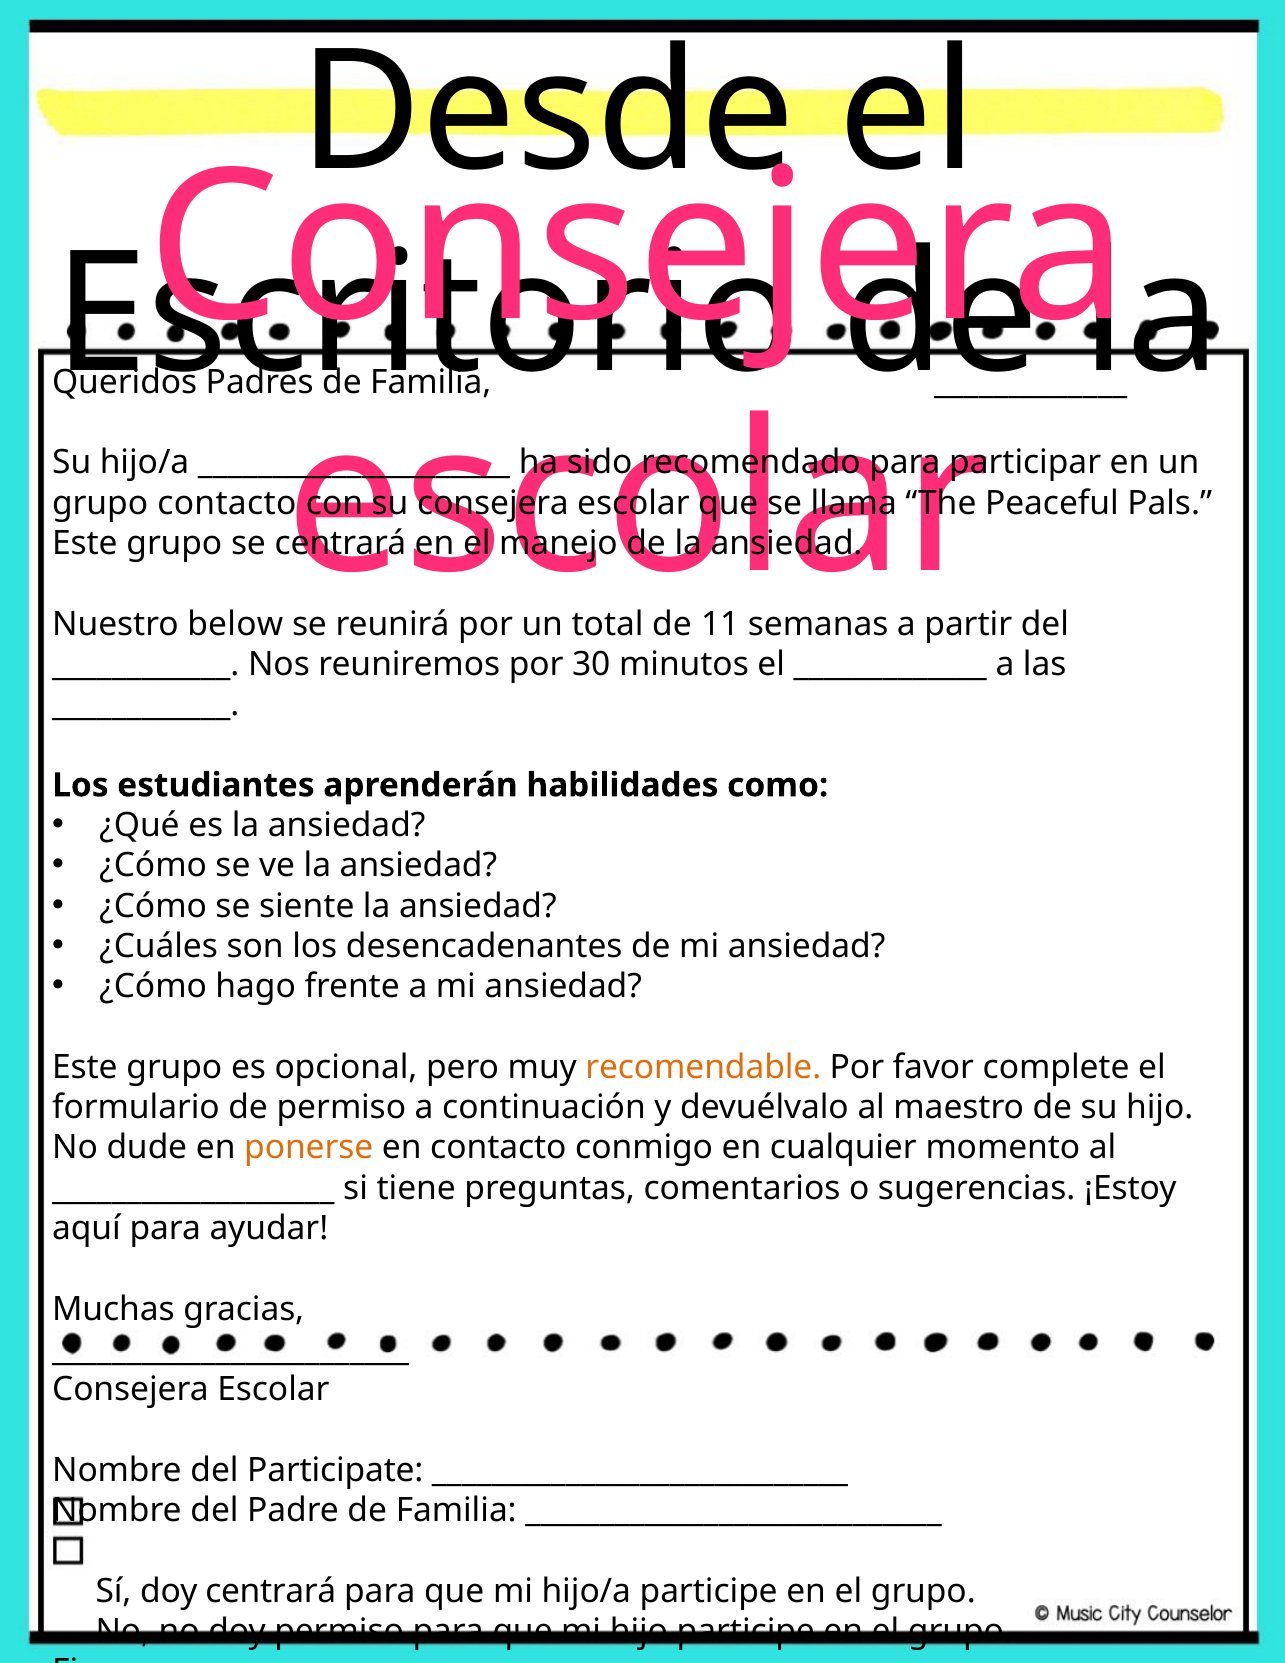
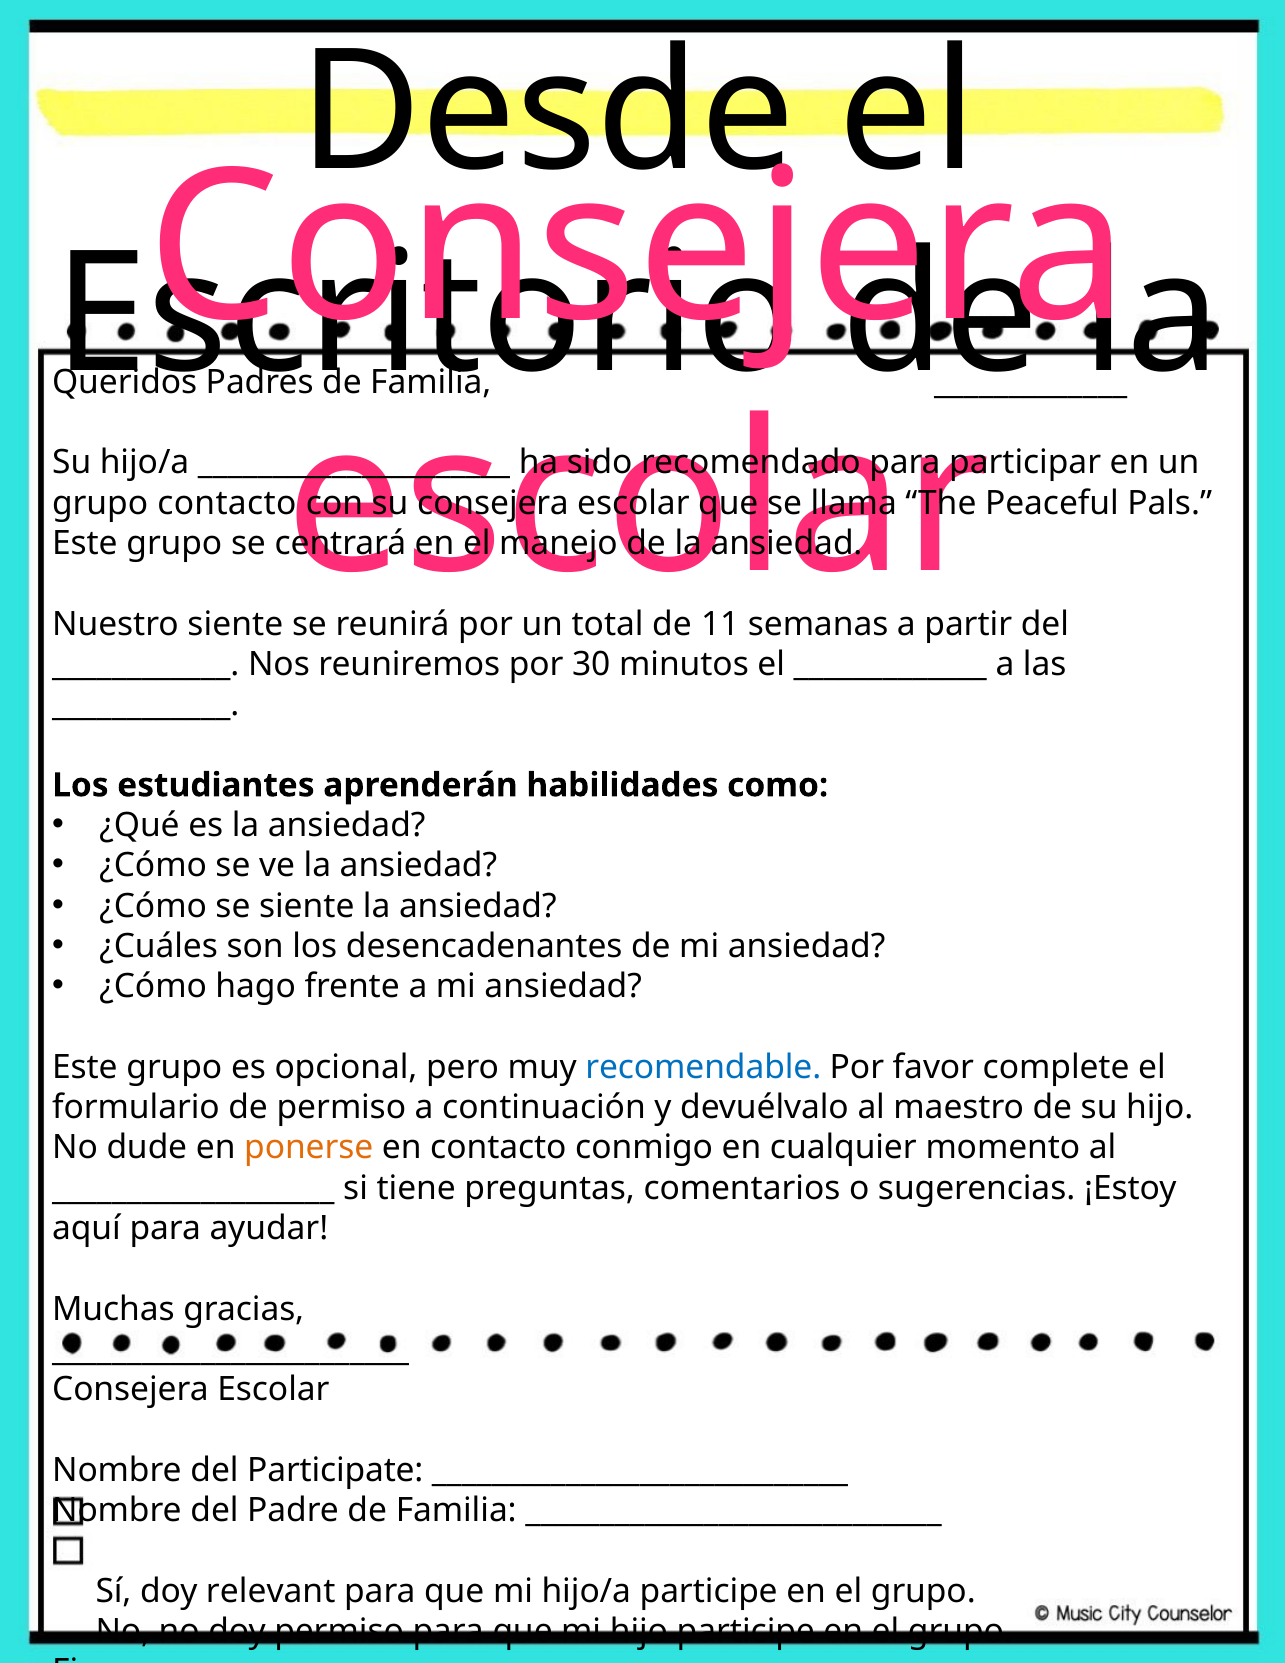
Nuestro below: below -> siente
recomendable colour: orange -> blue
doy centrará: centrará -> relevant
